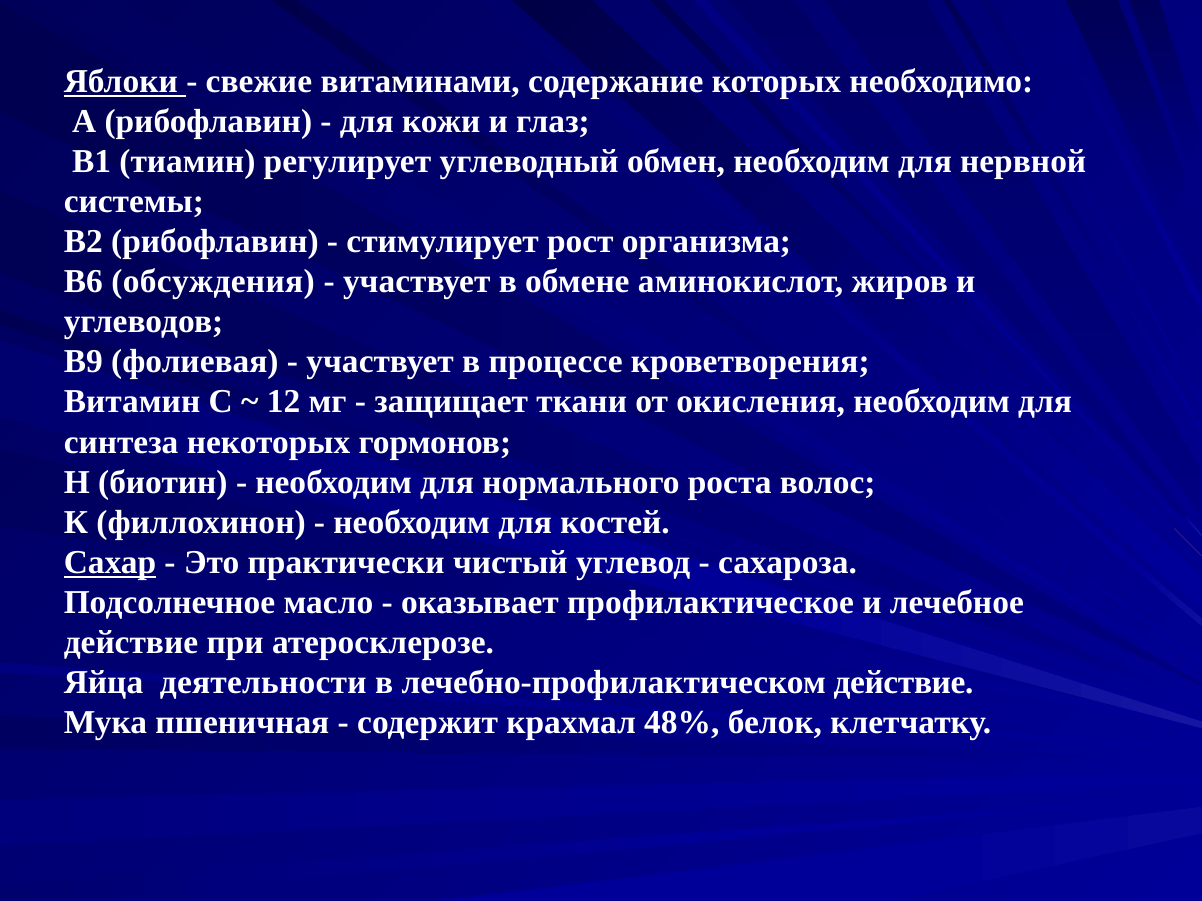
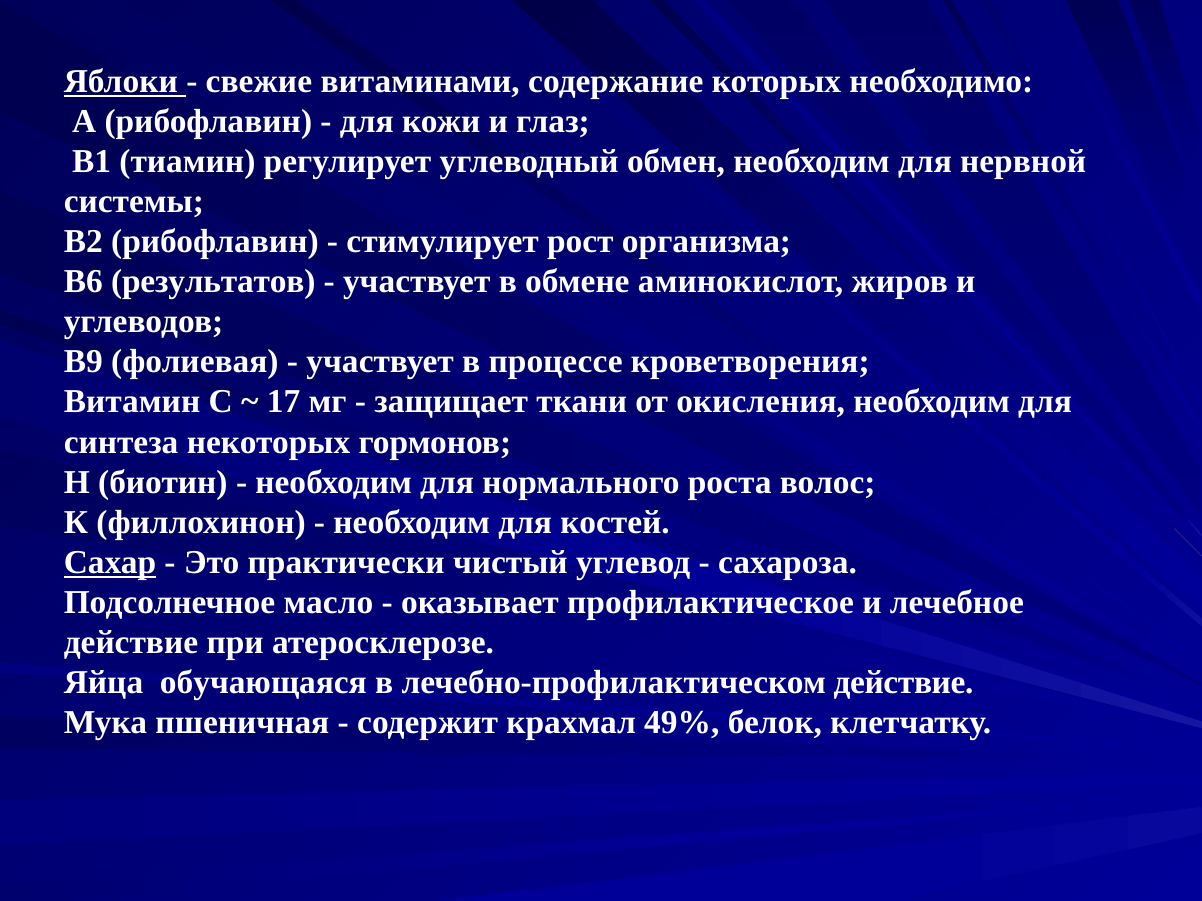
обсуждения: обсуждения -> результатов
12: 12 -> 17
деятельности: деятельности -> обучающаяся
48%: 48% -> 49%
